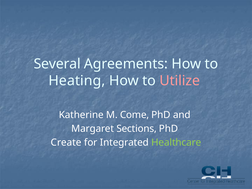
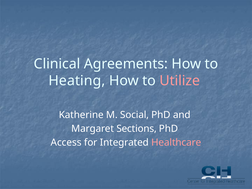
Several: Several -> Clinical
Come: Come -> Social
Create: Create -> Access
Healthcare colour: light green -> pink
